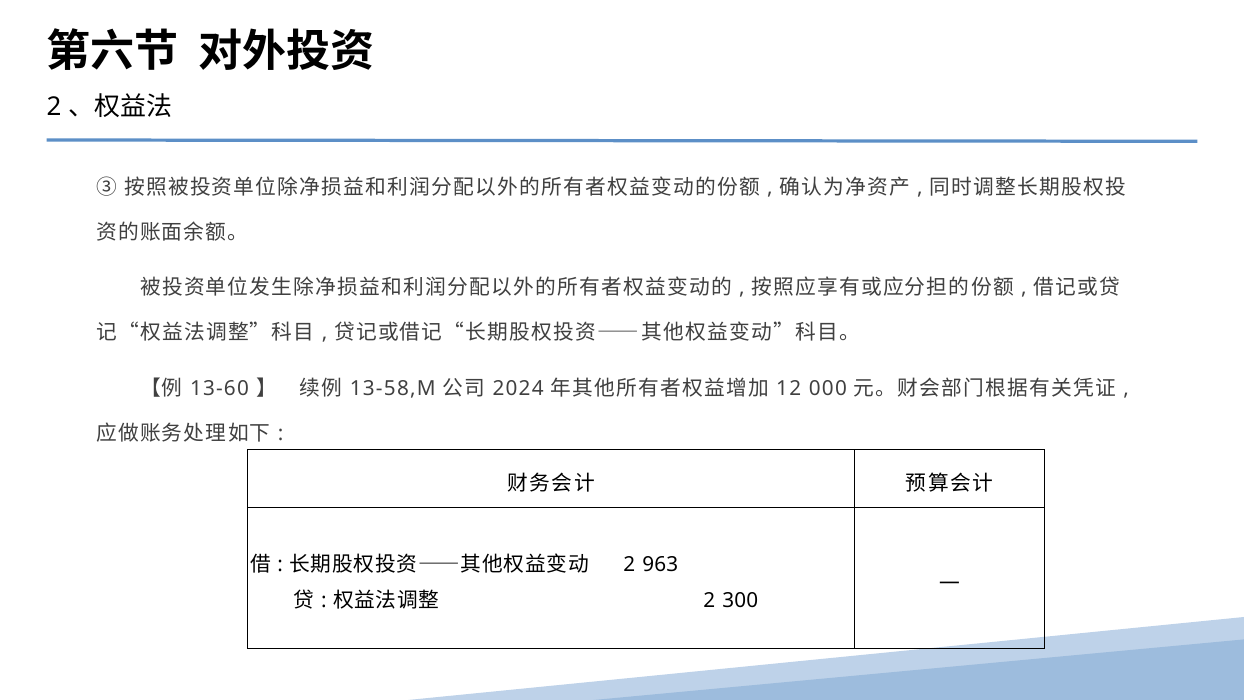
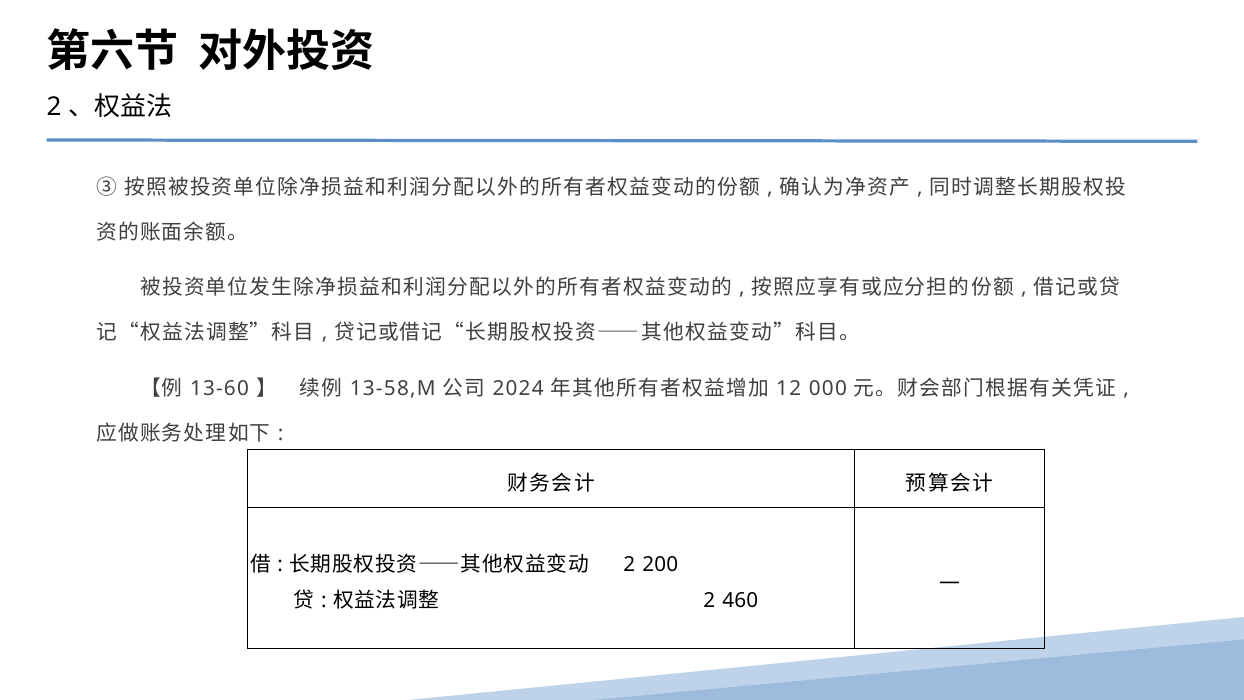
963: 963 -> 200
300: 300 -> 460
